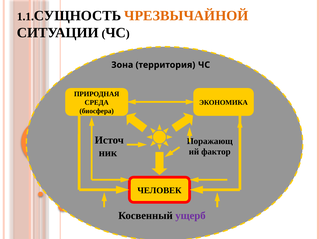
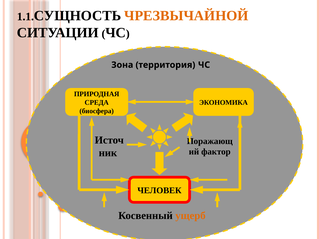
ущерб colour: purple -> orange
